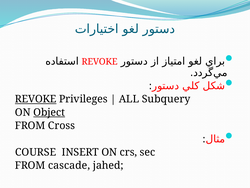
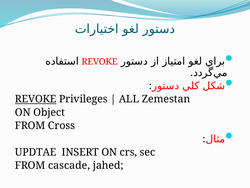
Subquery: Subquery -> Zemestan
Object underline: present -> none
COURSE: COURSE -> UPDTAE
